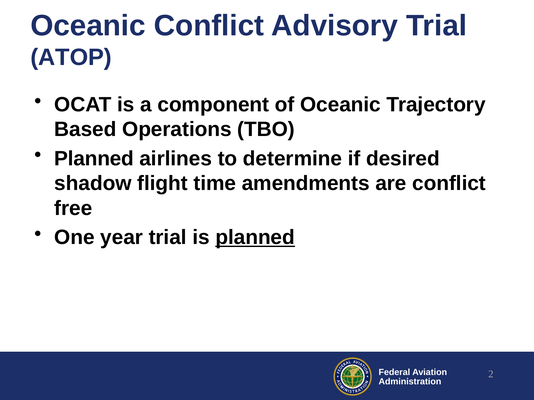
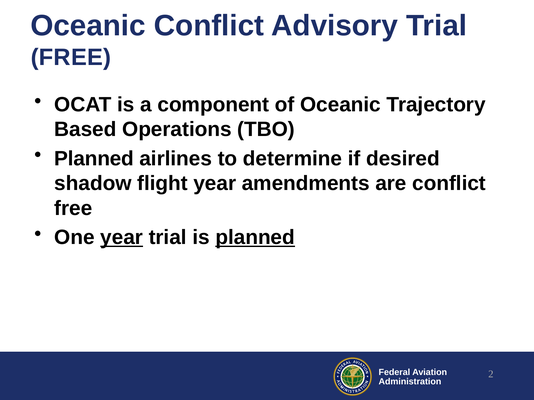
ATOP at (71, 57): ATOP -> FREE
flight time: time -> year
year at (122, 238) underline: none -> present
